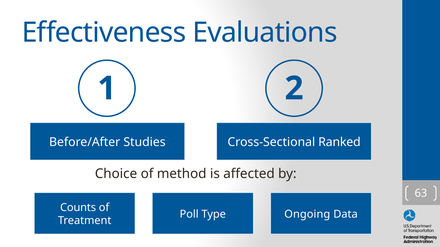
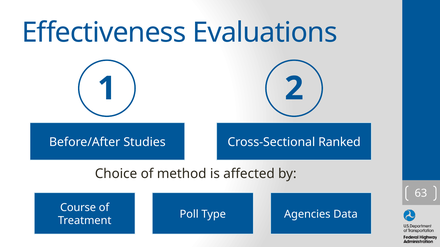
Counts: Counts -> Course
Ongoing: Ongoing -> Agencies
